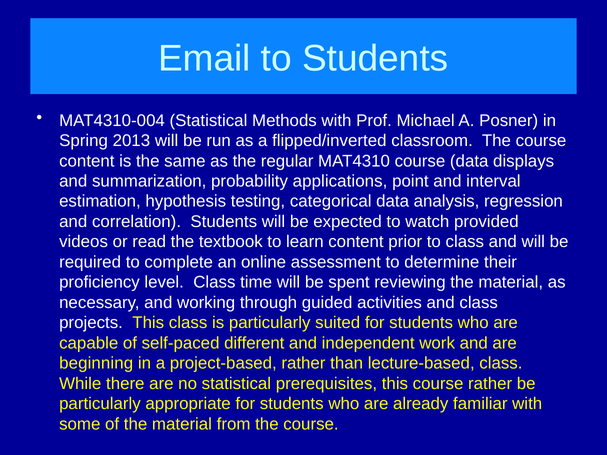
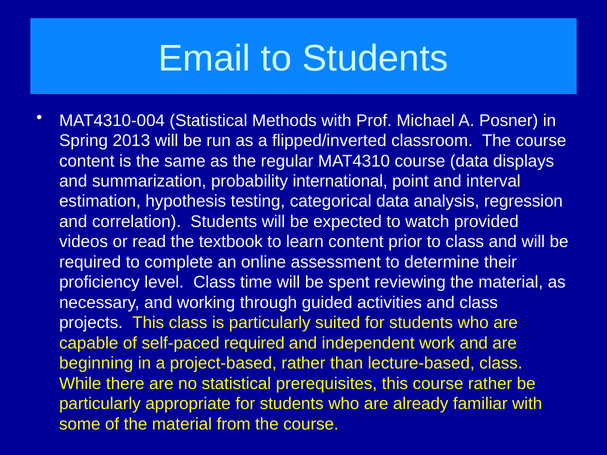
applications: applications -> international
self-paced different: different -> required
